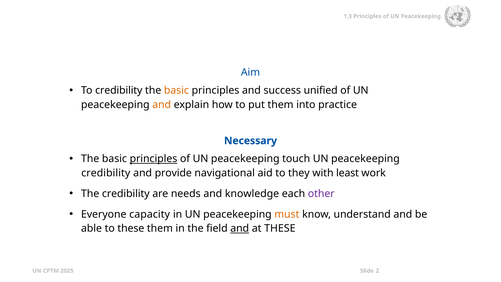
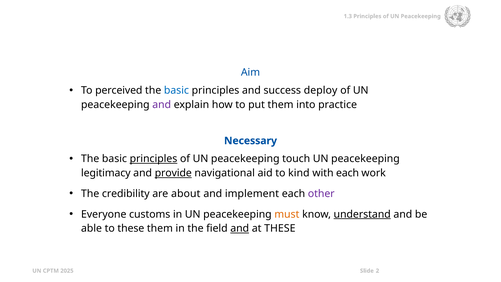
To credibility: credibility -> perceived
basic at (176, 90) colour: orange -> blue
unified: unified -> deploy
and at (162, 105) colour: orange -> purple
credibility at (106, 173): credibility -> legitimacy
provide underline: none -> present
they: they -> kind
with least: least -> each
needs: needs -> about
knowledge: knowledge -> implement
capacity: capacity -> customs
understand underline: none -> present
